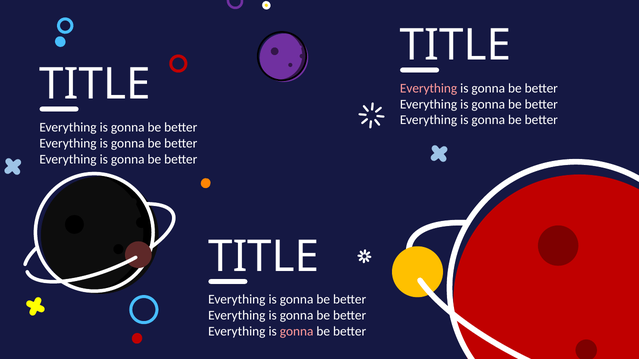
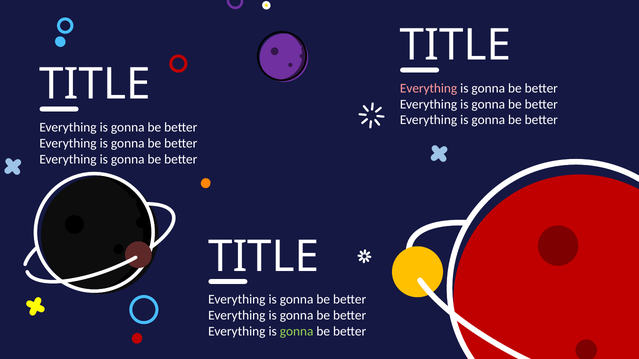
gonna at (297, 332) colour: pink -> light green
